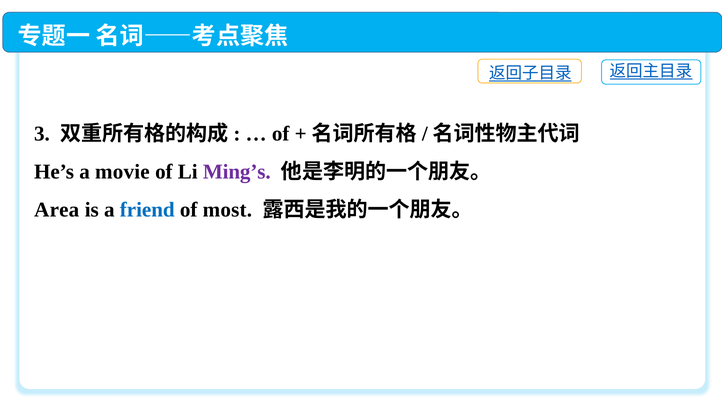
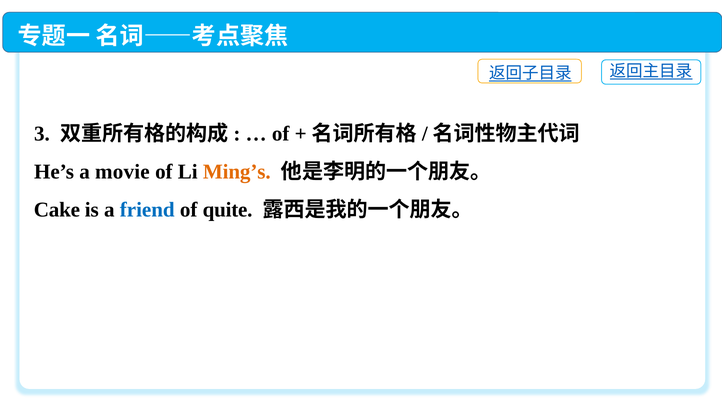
Ming’s colour: purple -> orange
Area: Area -> Cake
most: most -> quite
